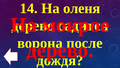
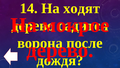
оленя: оленя -> ходят
